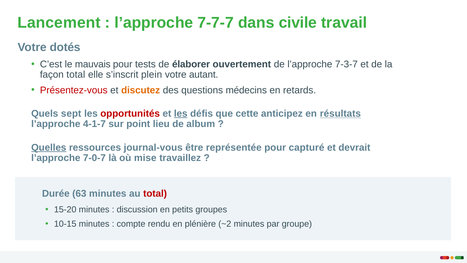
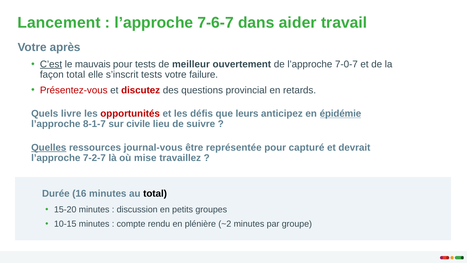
7-7-7: 7-7-7 -> 7-6-7
civile: civile -> aider
dotés: dotés -> après
C’est underline: none -> present
élaborer: élaborer -> meilleur
7-3-7: 7-3-7 -> 7-0-7
s’inscrit plein: plein -> tests
autant: autant -> failure
discutez colour: orange -> red
médecins: médecins -> provincial
sept: sept -> livre
les at (181, 113) underline: present -> none
cette: cette -> leurs
résultats: résultats -> épidémie
4-1-7: 4-1-7 -> 8-1-7
point: point -> civile
album: album -> suivre
7-0-7: 7-0-7 -> 7-2-7
63: 63 -> 16
total at (155, 193) colour: red -> black
